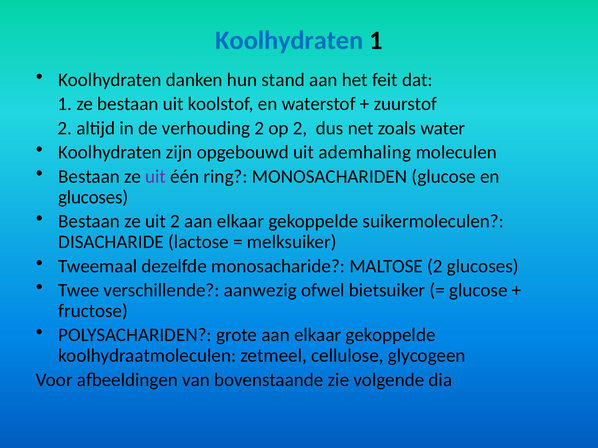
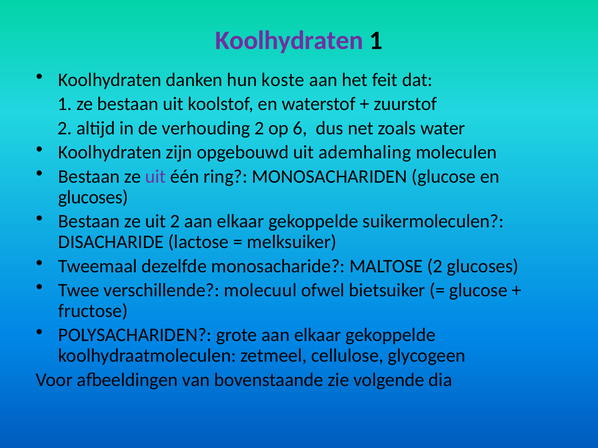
Koolhydraten at (289, 41) colour: blue -> purple
stand: stand -> koste
op 2: 2 -> 6
aanwezig: aanwezig -> molecuul
